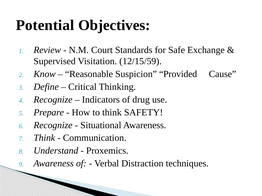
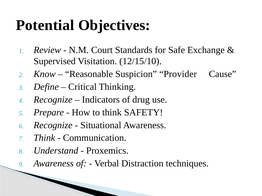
12/15/59: 12/15/59 -> 12/15/10
Provided: Provided -> Provider
